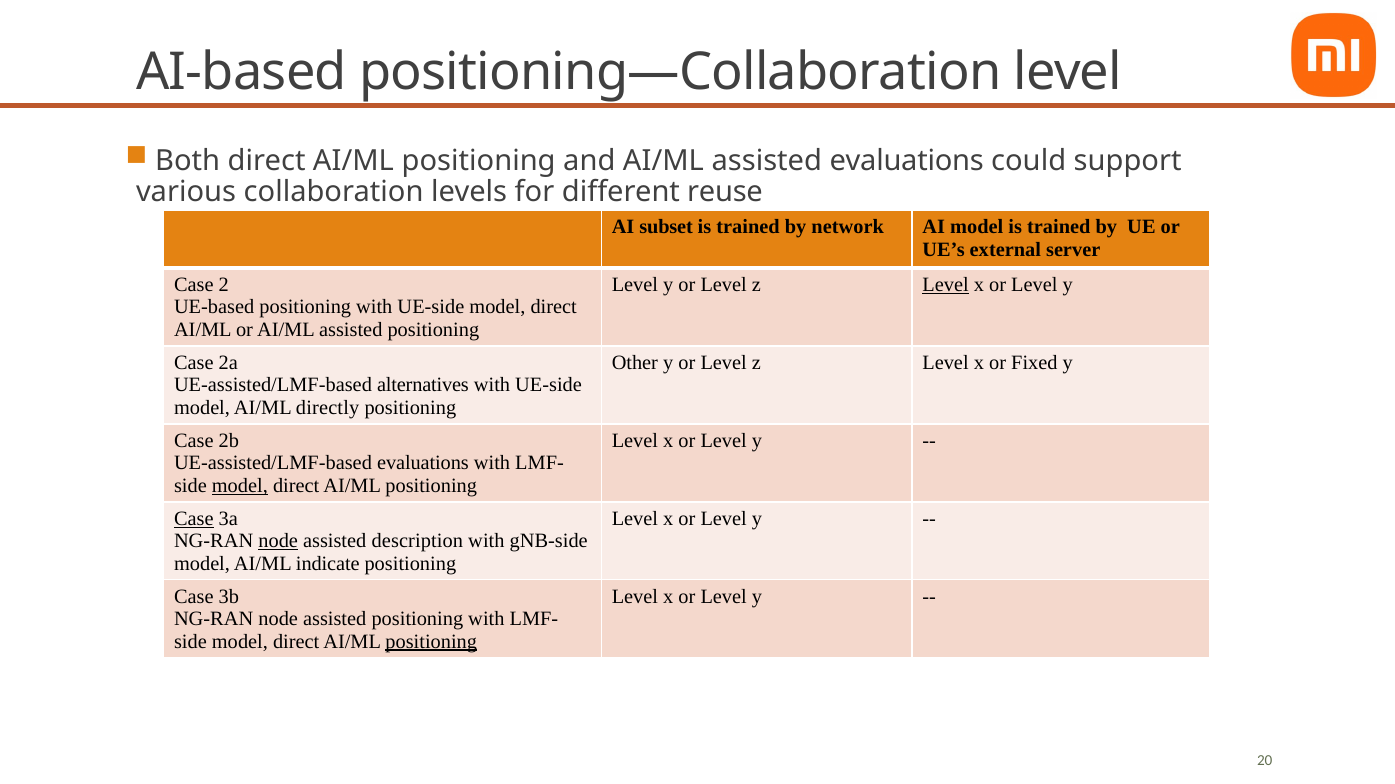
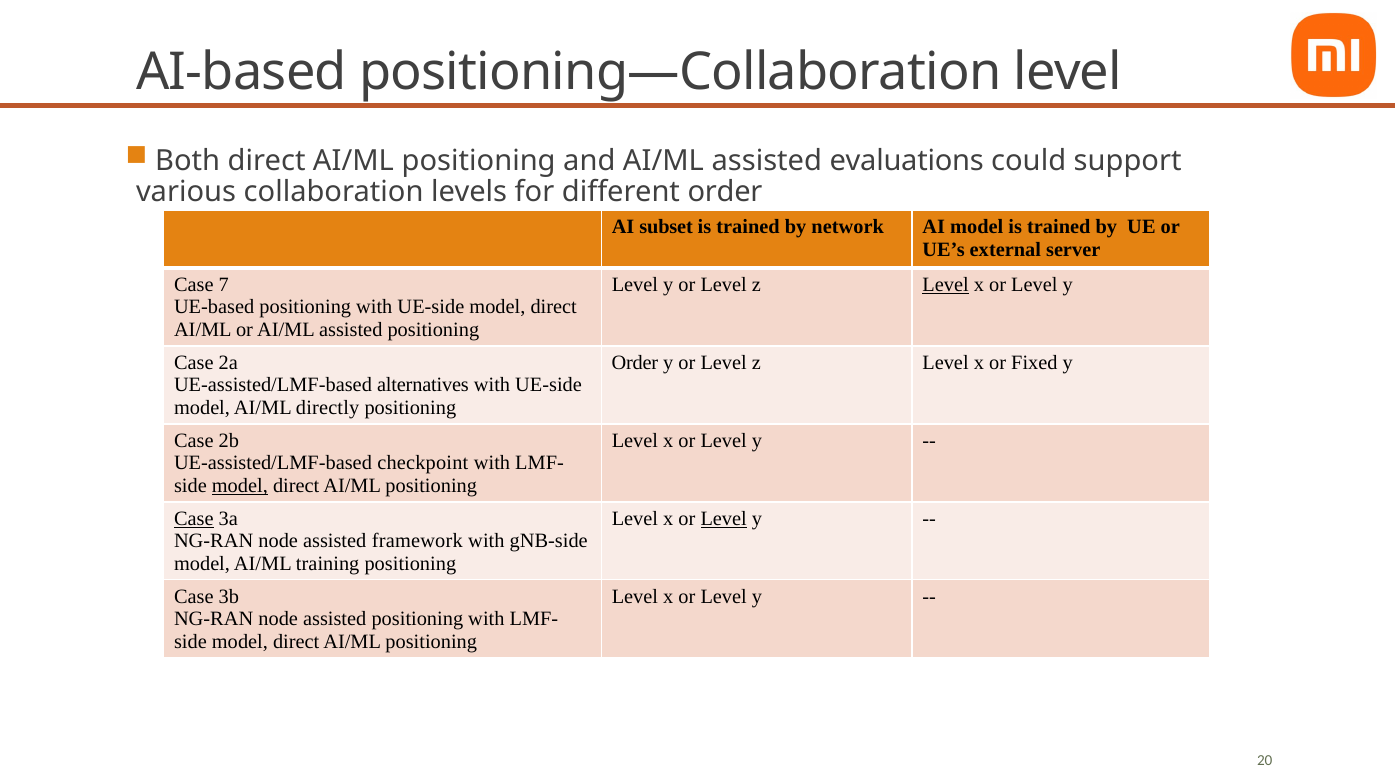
different reuse: reuse -> order
2: 2 -> 7
Other at (635, 363): Other -> Order
UE-assisted/LMF-based evaluations: evaluations -> checkpoint
Level at (724, 519) underline: none -> present
node at (278, 541) underline: present -> none
description: description -> framework
indicate: indicate -> training
positioning at (431, 642) underline: present -> none
